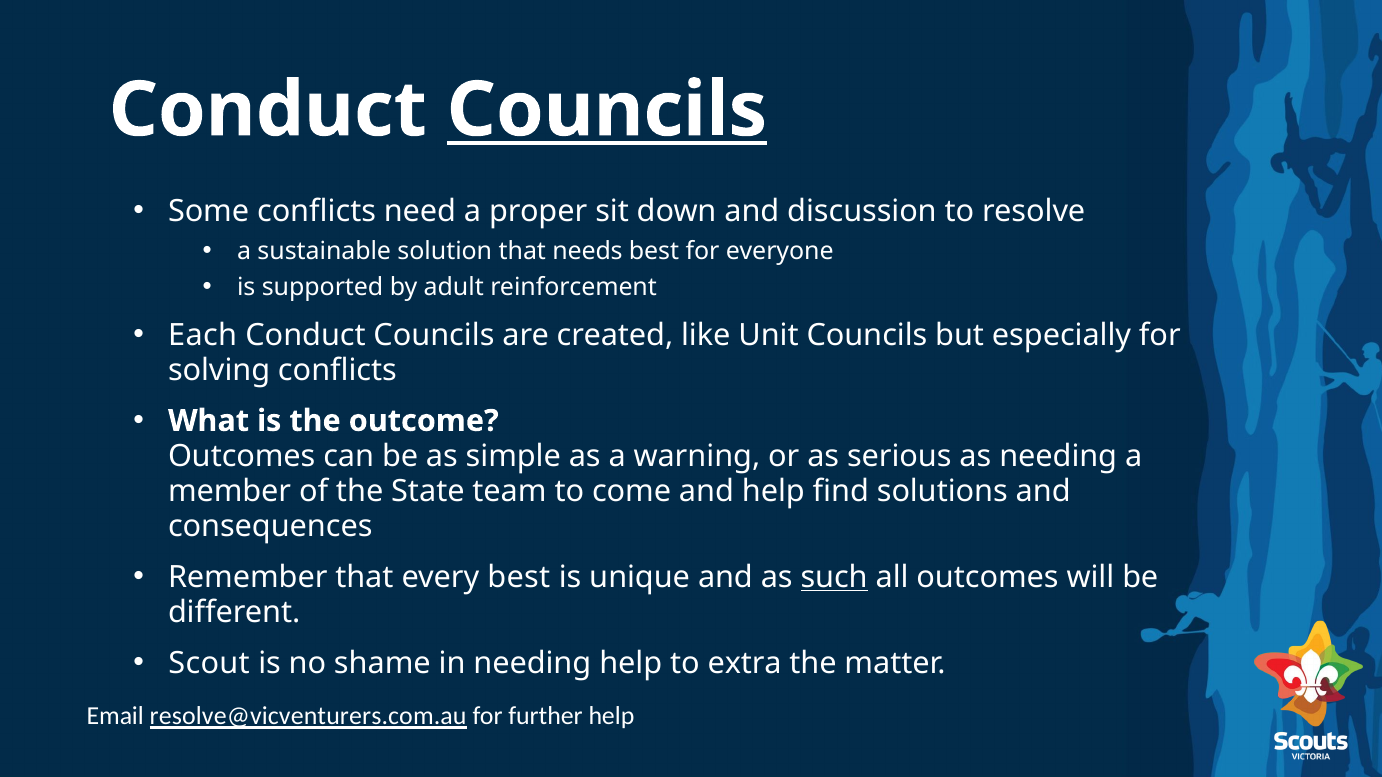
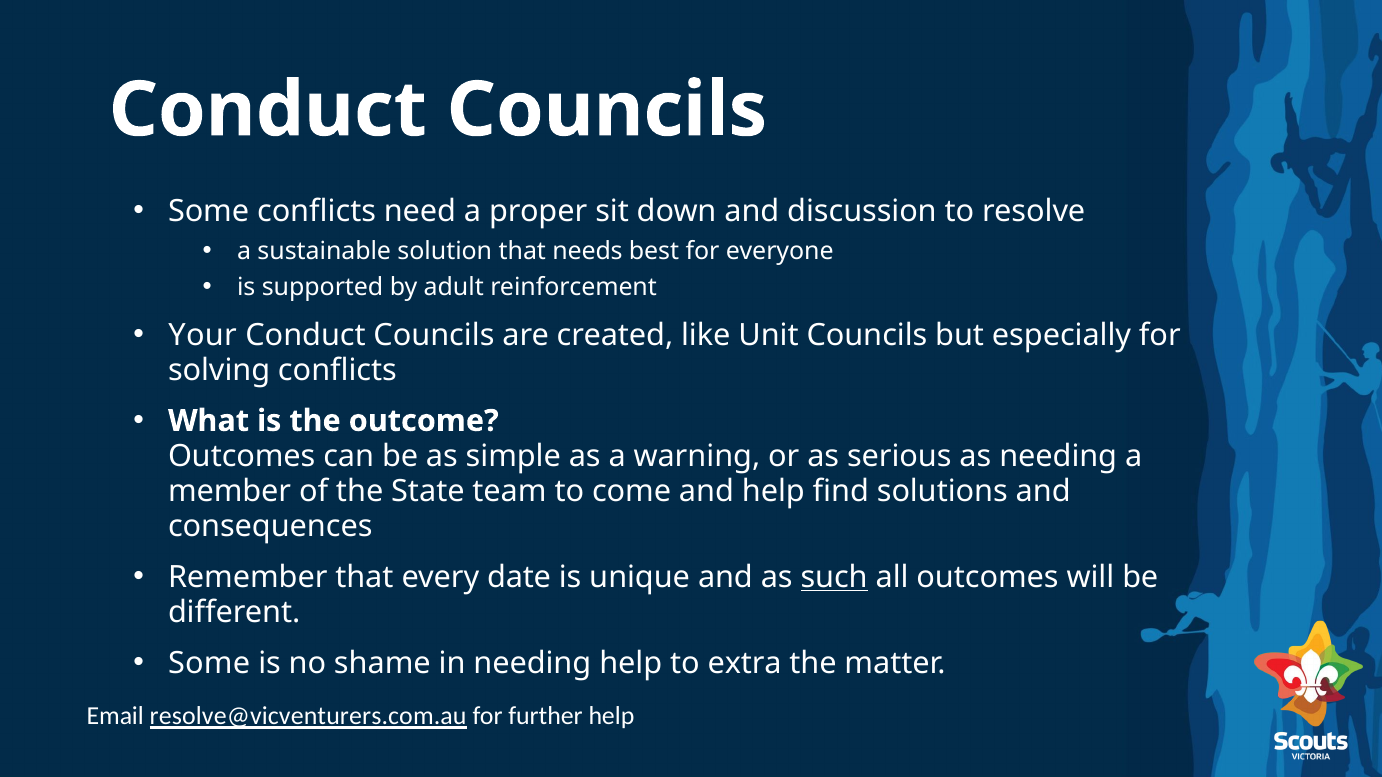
Councils at (607, 110) underline: present -> none
Each: Each -> Your
every best: best -> date
Scout at (209, 664): Scout -> Some
